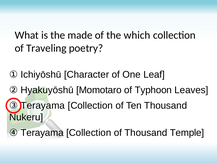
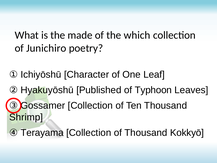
Traveling: Traveling -> Junichiro
Momotaro: Momotaro -> Published
③ Terayama: Terayama -> Gossamer
Nukeru: Nukeru -> Shrimp
Temple: Temple -> Kokkyō
